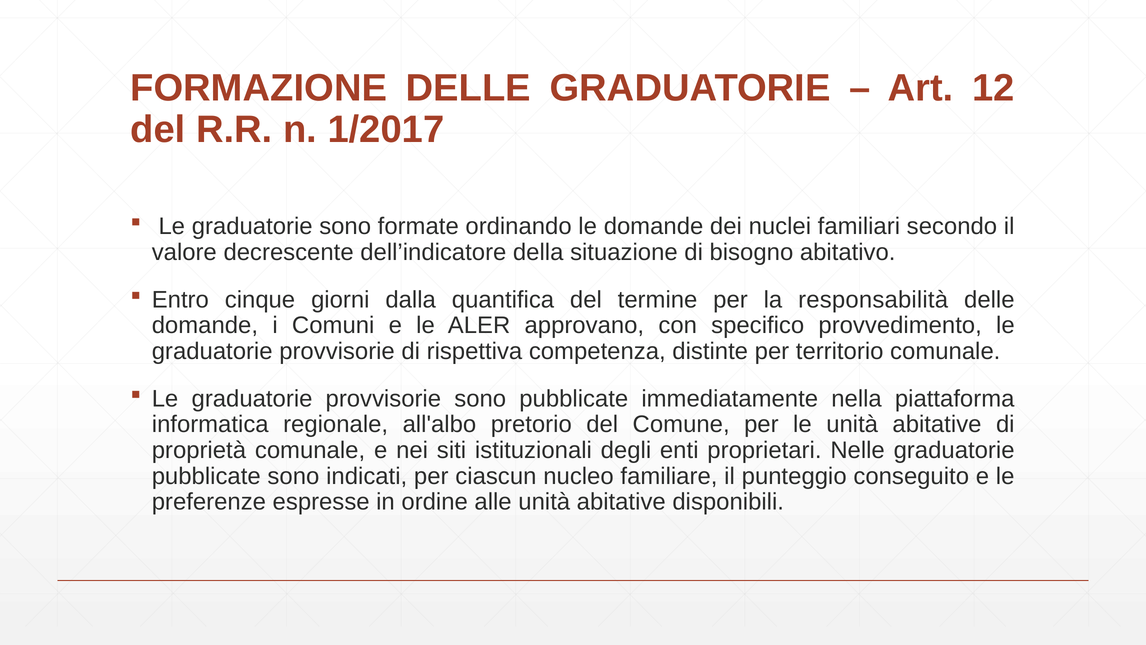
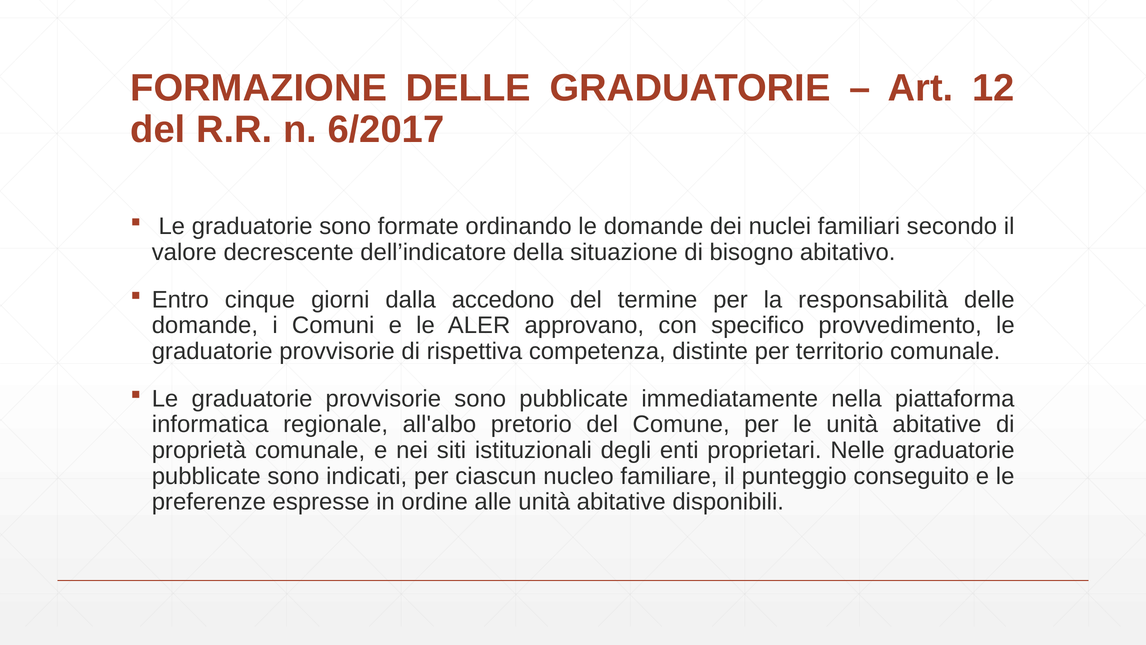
1/2017: 1/2017 -> 6/2017
quantifica: quantifica -> accedono
